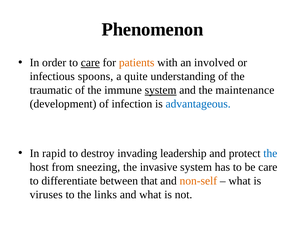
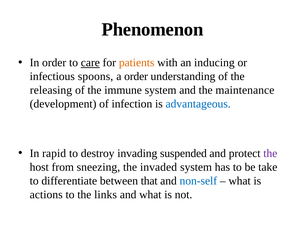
involved: involved -> inducing
a quite: quite -> order
traumatic: traumatic -> releasing
system at (161, 90) underline: present -> none
leadership: leadership -> suspended
the at (270, 153) colour: blue -> purple
invasive: invasive -> invaded
be care: care -> take
non-self colour: orange -> blue
viruses: viruses -> actions
